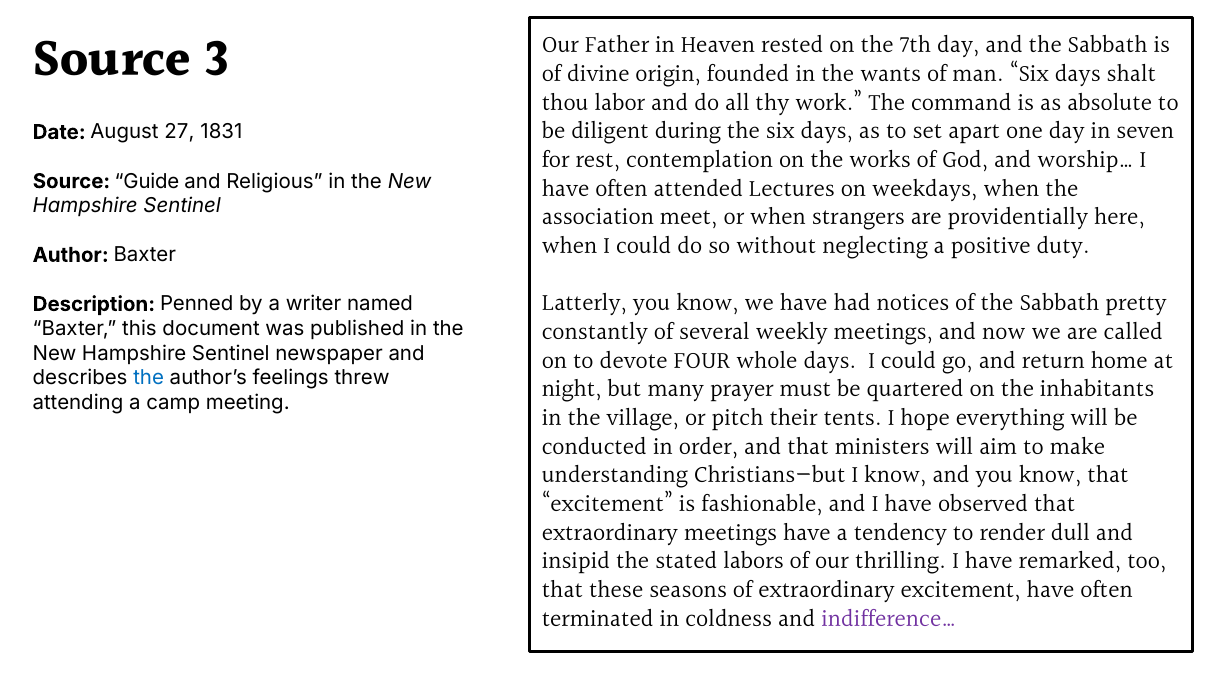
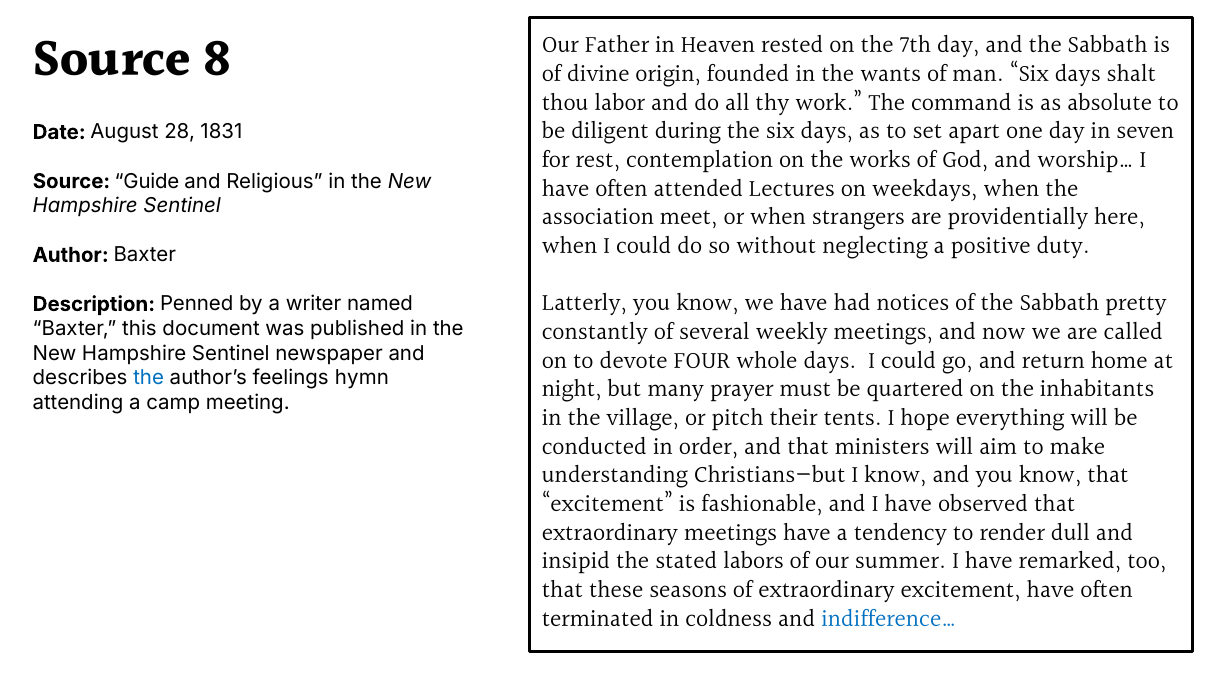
3: 3 -> 8
27: 27 -> 28
threw: threw -> hymn
thrilling: thrilling -> summer
indifference… colour: purple -> blue
